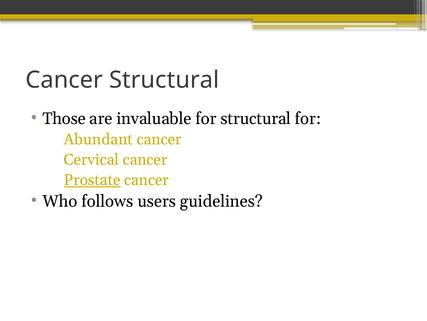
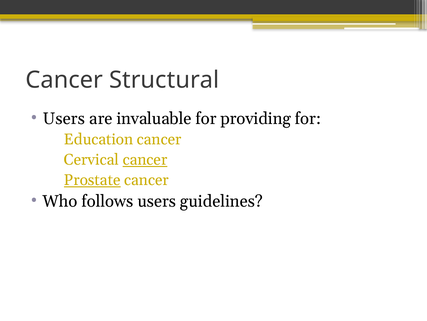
Those at (64, 118): Those -> Users
for structural: structural -> providing
Abundant: Abundant -> Education
cancer at (145, 159) underline: none -> present
